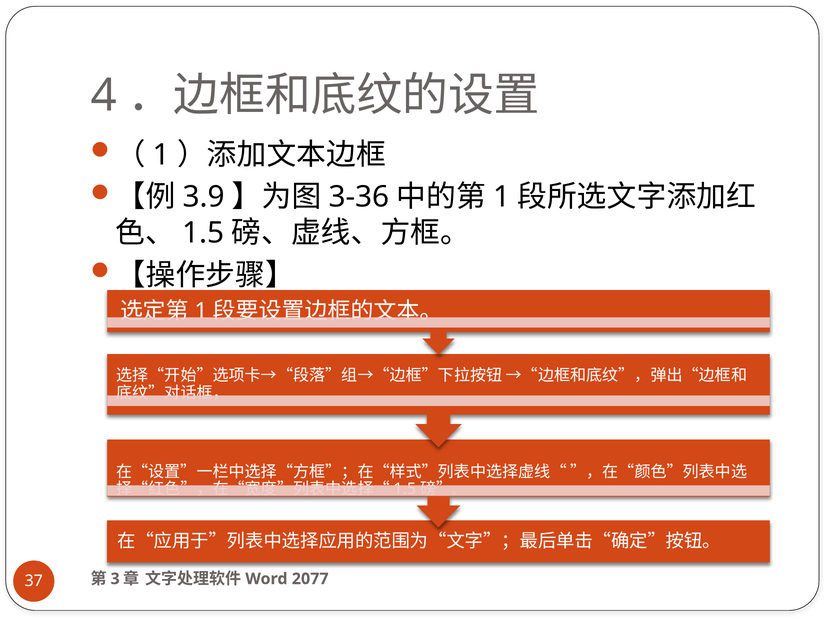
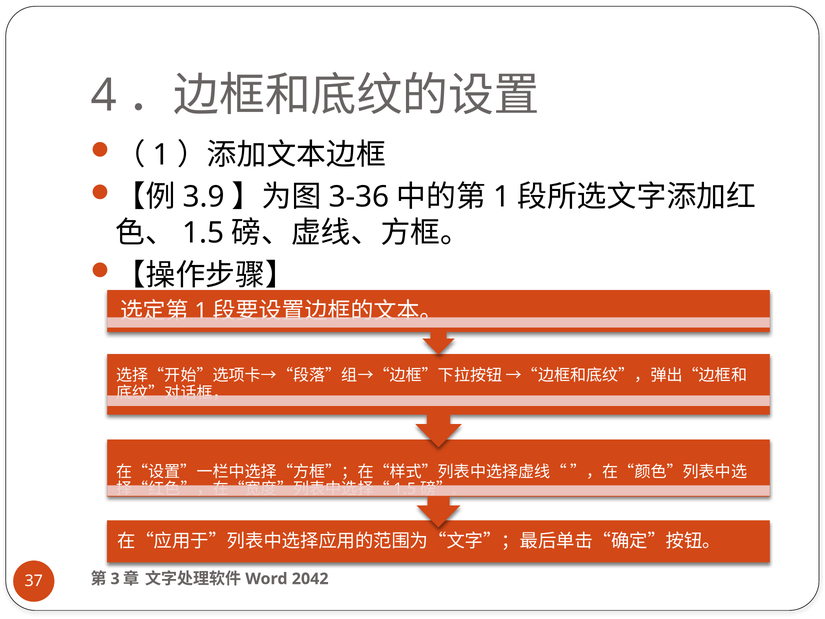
2077: 2077 -> 2042
